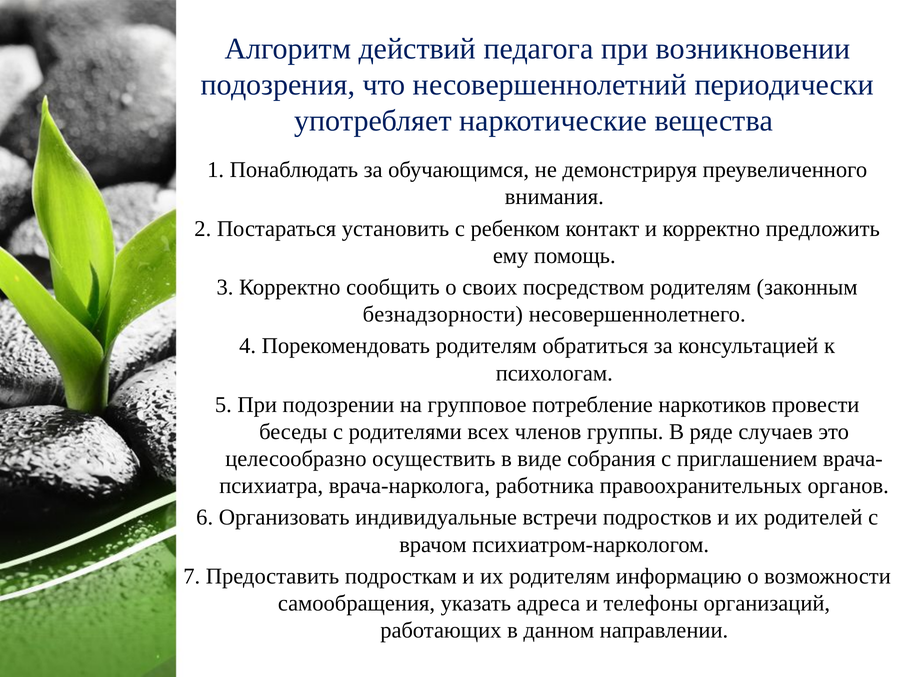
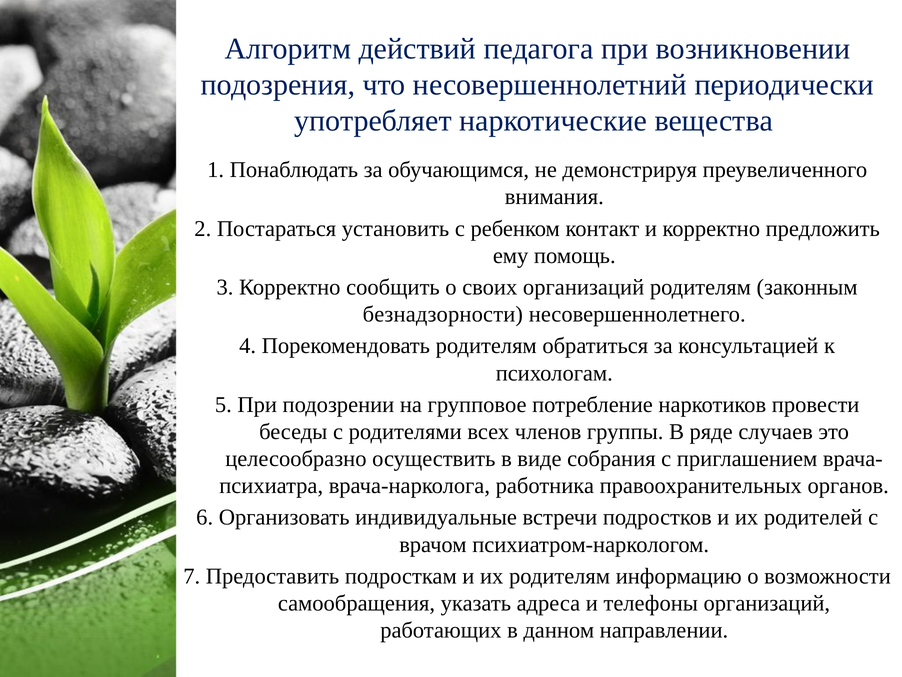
своих посредством: посредством -> организаций
